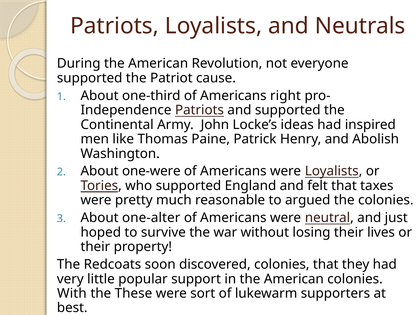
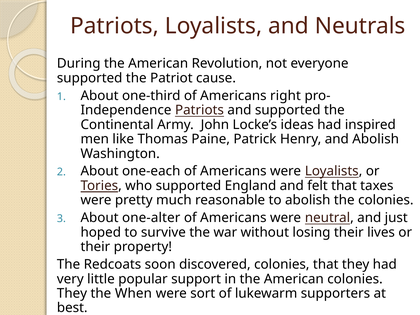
one-were: one-were -> one-each
to argued: argued -> abolish
With at (72, 293): With -> They
These: These -> When
